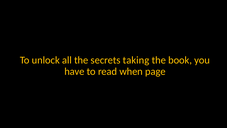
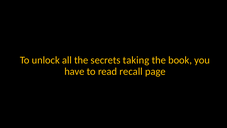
when: when -> recall
